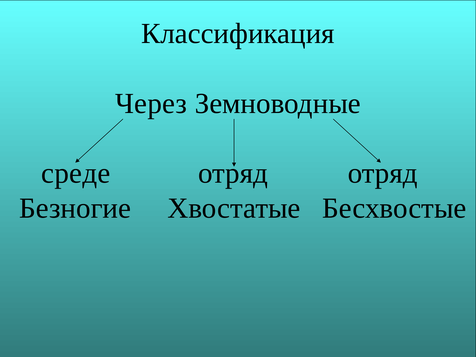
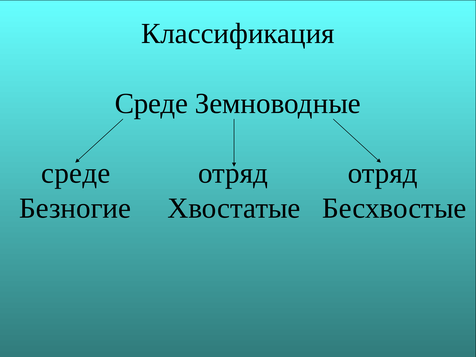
Через at (151, 103): Через -> Среде
